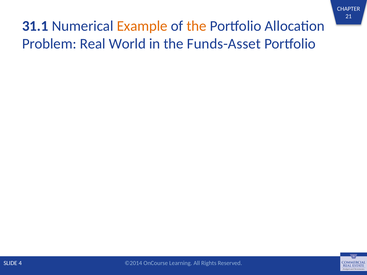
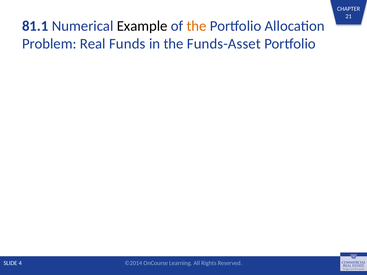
31.1: 31.1 -> 81.1
Example colour: orange -> black
World: World -> Funds
